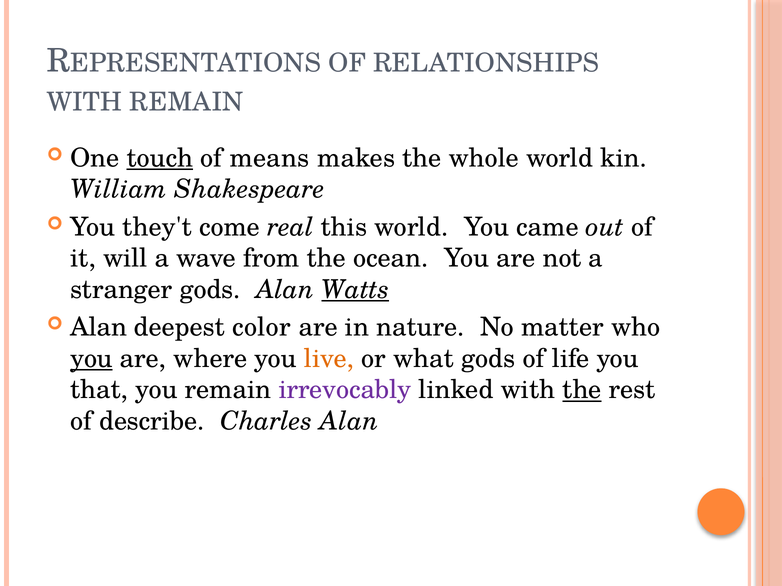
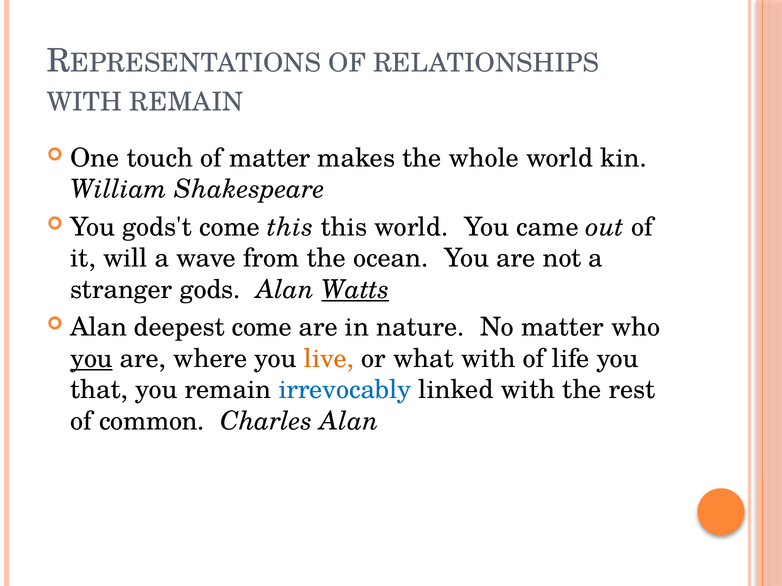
touch underline: present -> none
of means: means -> matter
they't: they't -> gods't
come real: real -> this
deepest color: color -> come
what gods: gods -> with
irrevocably colour: purple -> blue
the at (582, 390) underline: present -> none
describe: describe -> common
